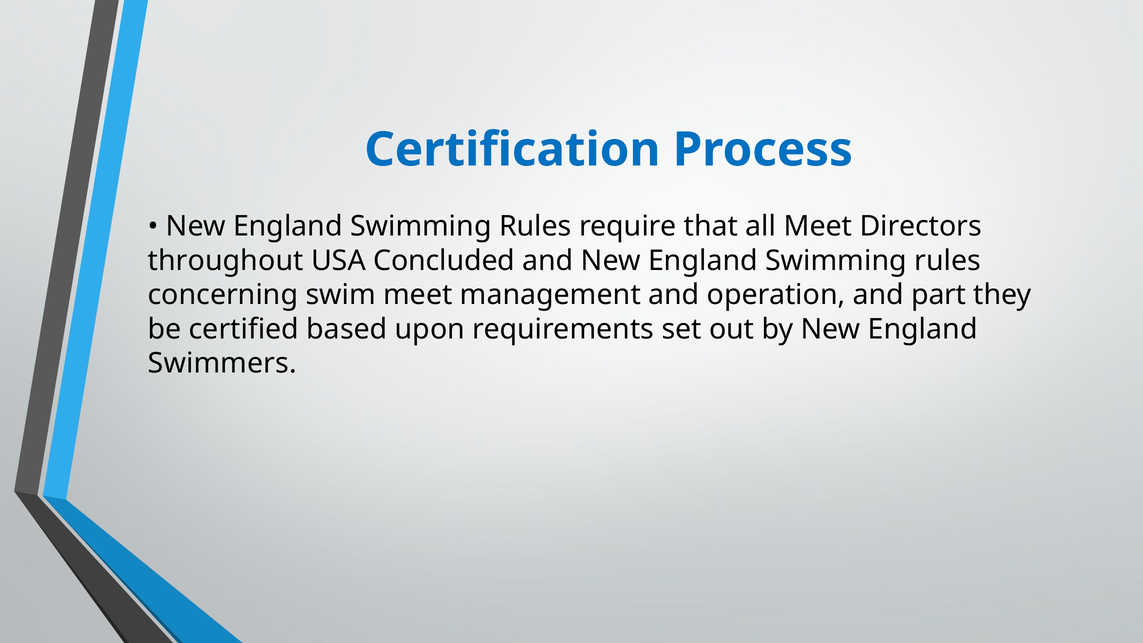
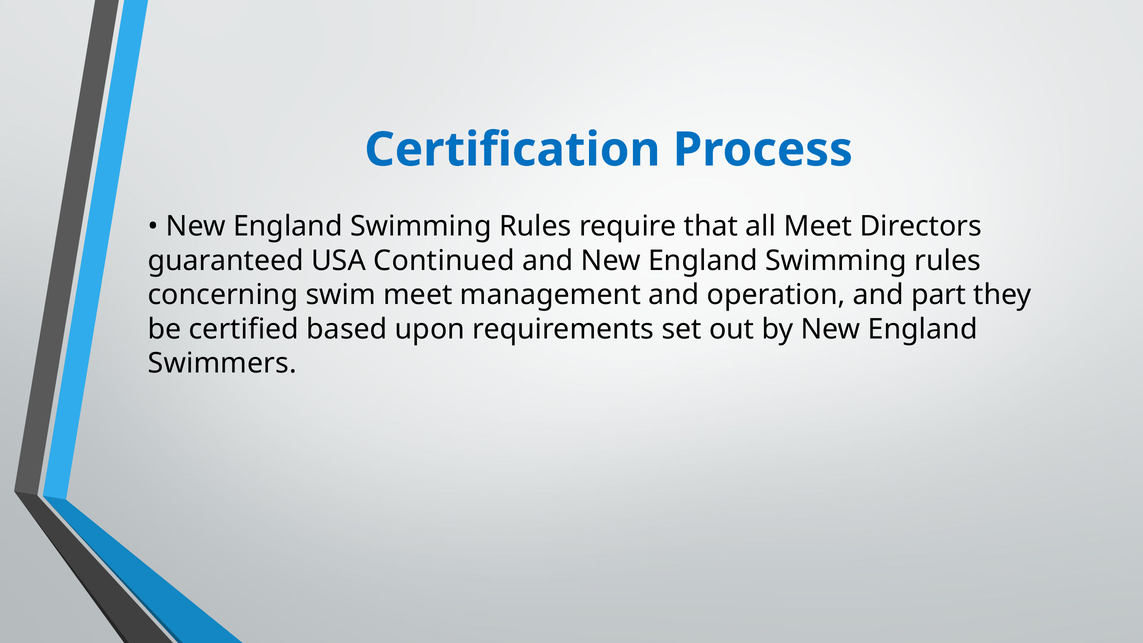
throughout: throughout -> guaranteed
Concluded: Concluded -> Continued
